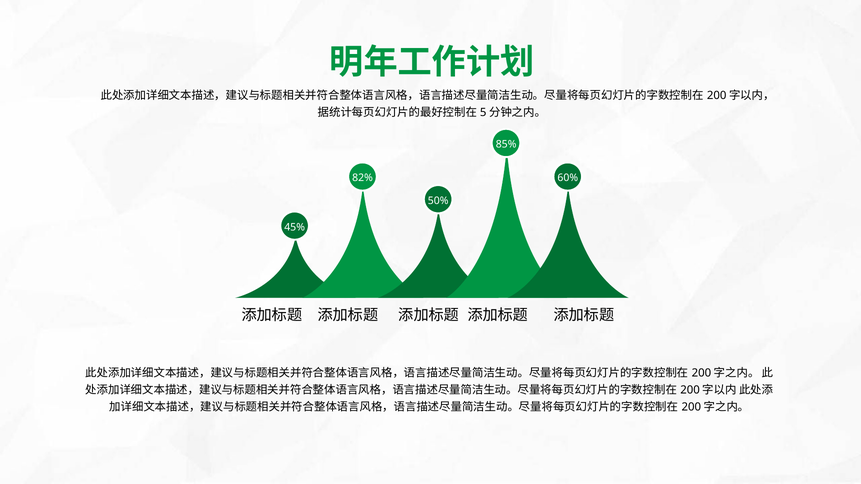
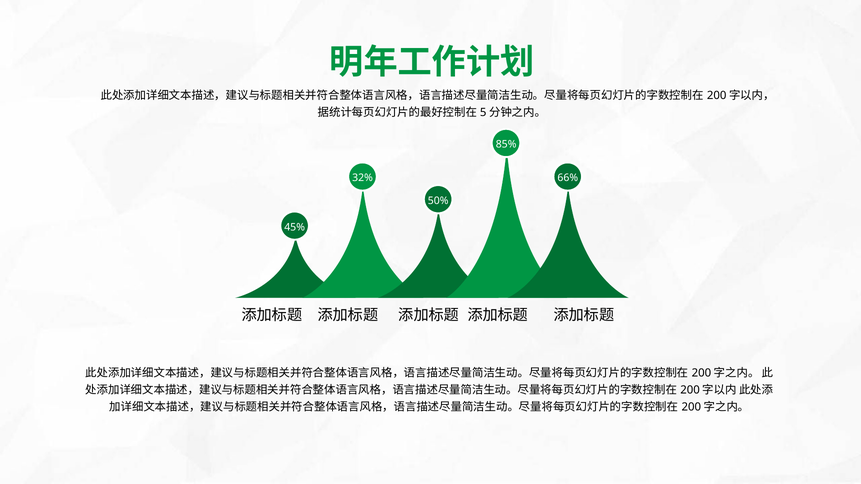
82%: 82% -> 32%
60%: 60% -> 66%
